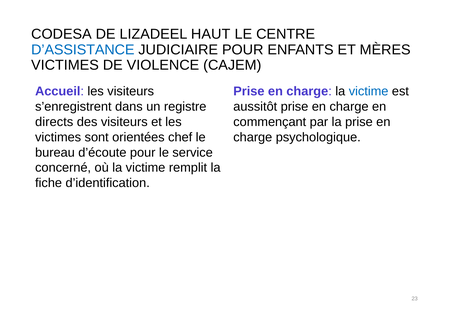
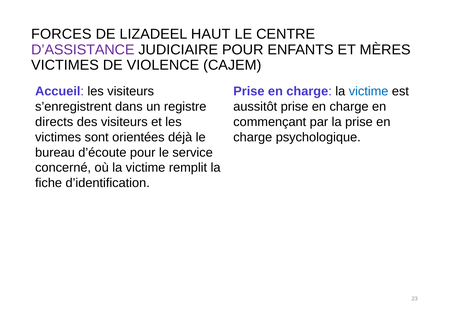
CODESA: CODESA -> FORCES
D’ASSISTANCE colour: blue -> purple
chef: chef -> déjà
